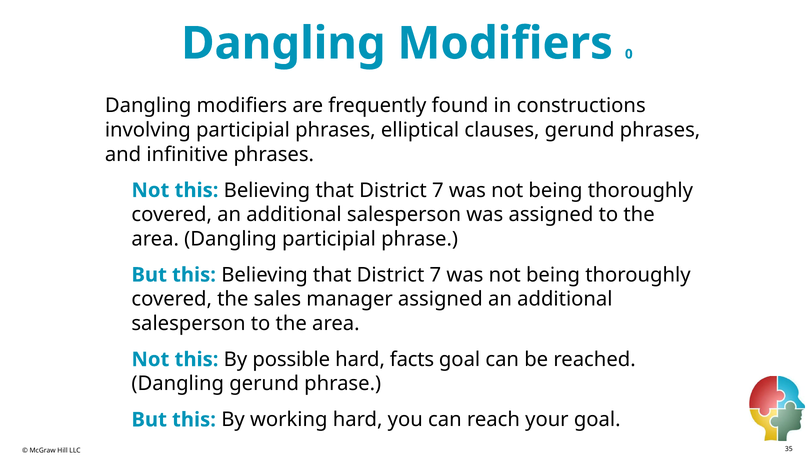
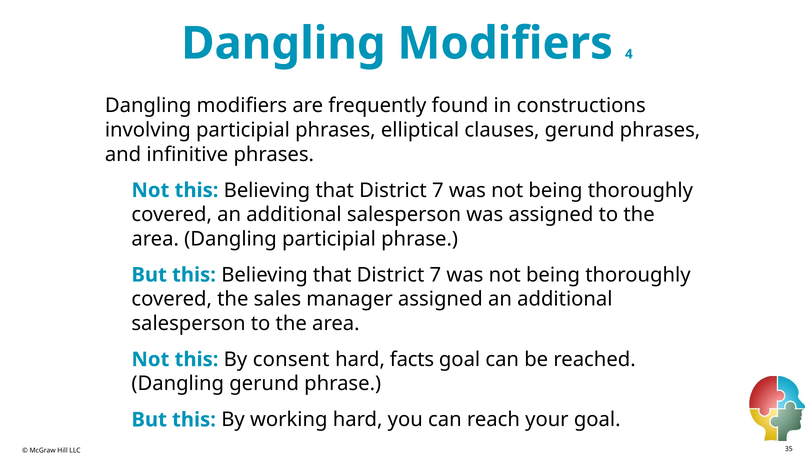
0: 0 -> 4
possible: possible -> consent
